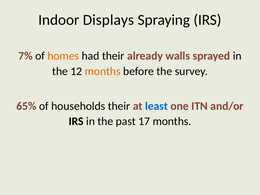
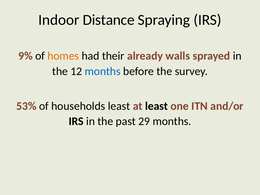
Displays: Displays -> Distance
7%: 7% -> 9%
months at (103, 71) colour: orange -> blue
65%: 65% -> 53%
households their: their -> least
least at (156, 106) colour: blue -> black
17: 17 -> 29
